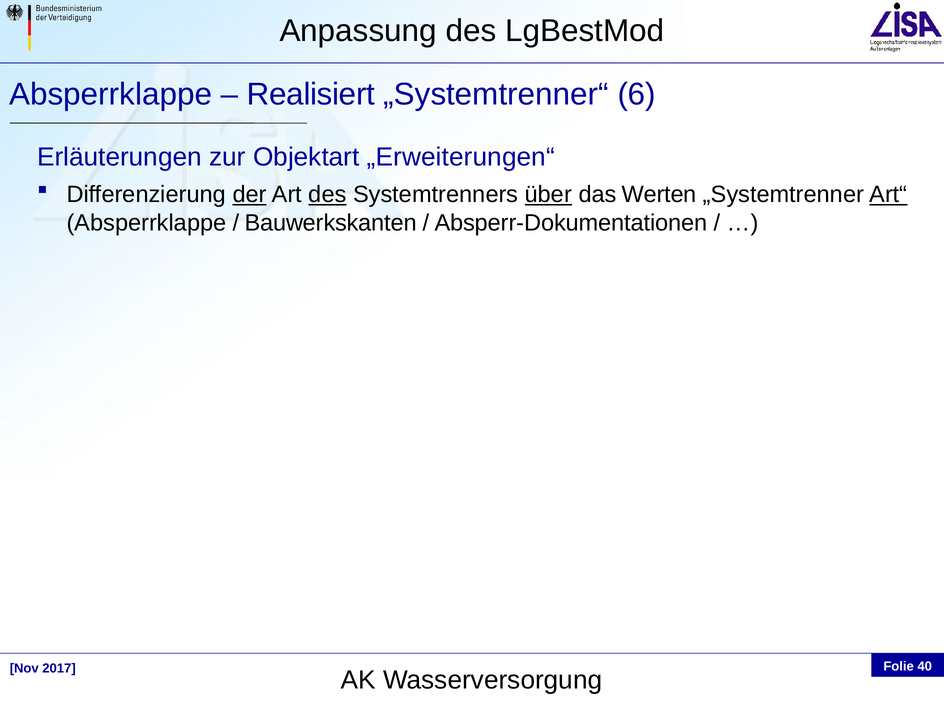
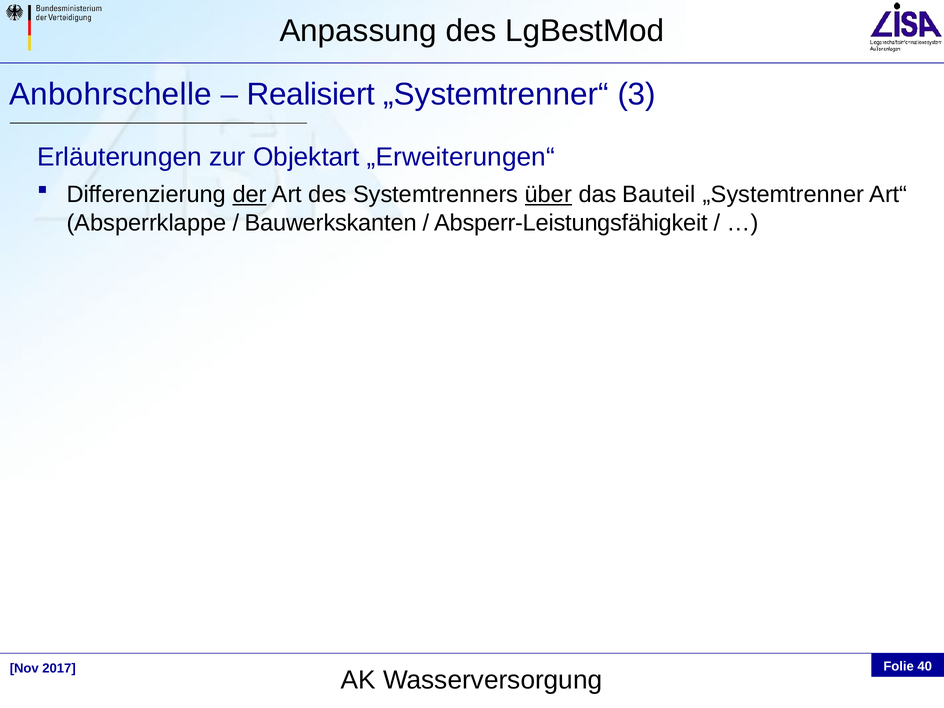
Absperrklappe at (111, 94): Absperrklappe -> Anbohrschelle
6: 6 -> 3
des at (328, 195) underline: present -> none
Werten: Werten -> Bauteil
Art“ underline: present -> none
Absperr-Dokumentationen: Absperr-Dokumentationen -> Absperr-Leistungsfähigkeit
